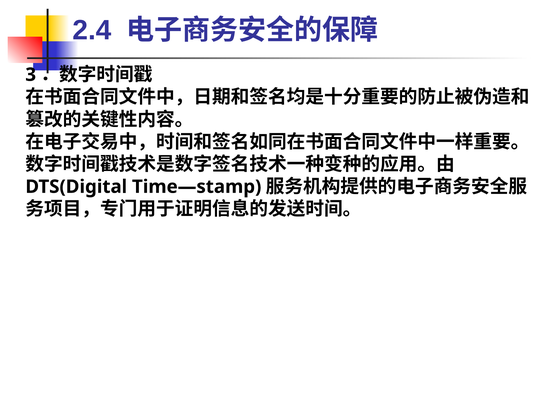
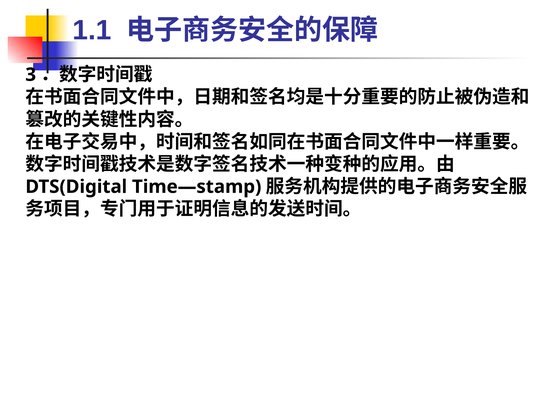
2.4: 2.4 -> 1.1
